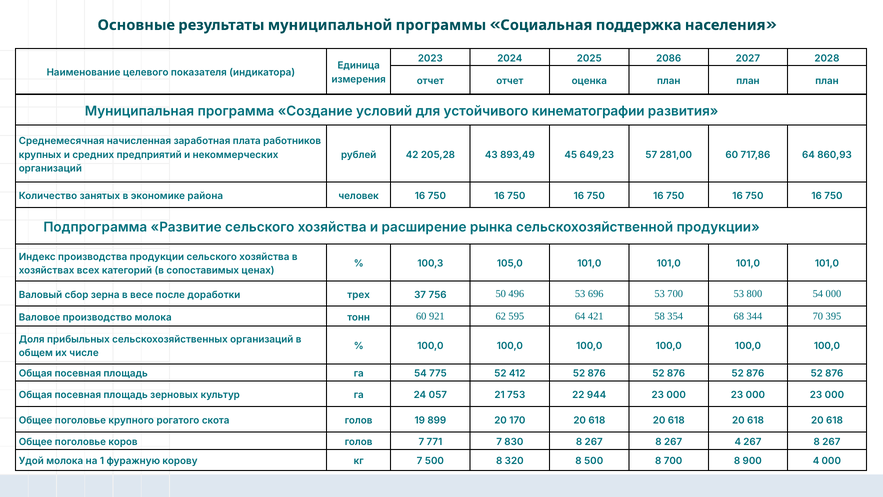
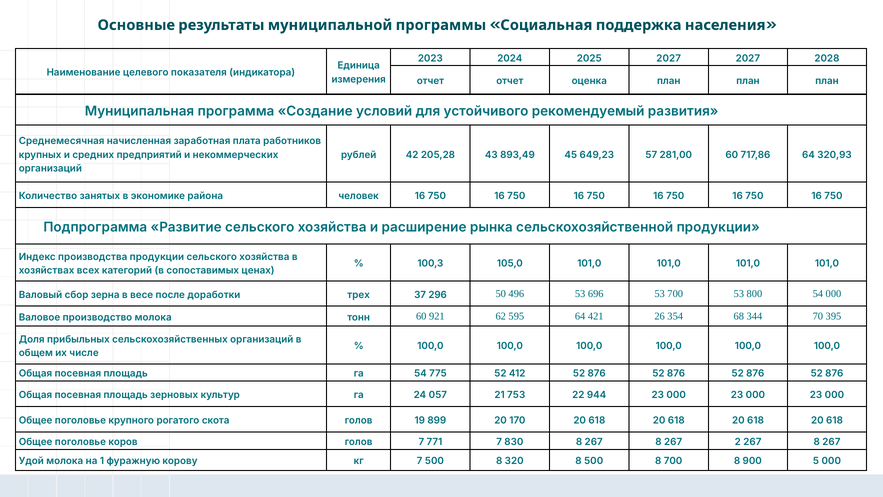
2025 2086: 2086 -> 2027
кинематографии: кинематографии -> рекомендуемый
860,93: 860,93 -> 320,93
756: 756 -> 296
58: 58 -> 26
267 4: 4 -> 2
900 4: 4 -> 5
